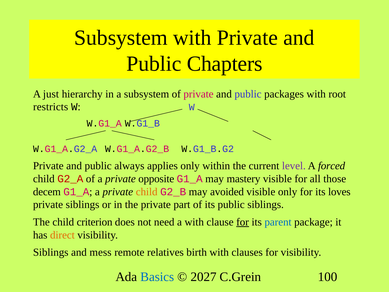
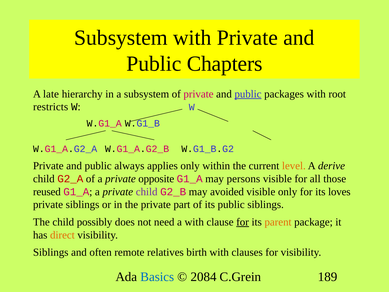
just: just -> late
public at (248, 94) underline: none -> present
level colour: purple -> orange
forced: forced -> derive
mastery: mastery -> persons
decem: decem -> reused
child at (147, 192) colour: orange -> purple
criterion: criterion -> possibly
parent colour: blue -> orange
mess: mess -> often
2027: 2027 -> 2084
100: 100 -> 189
